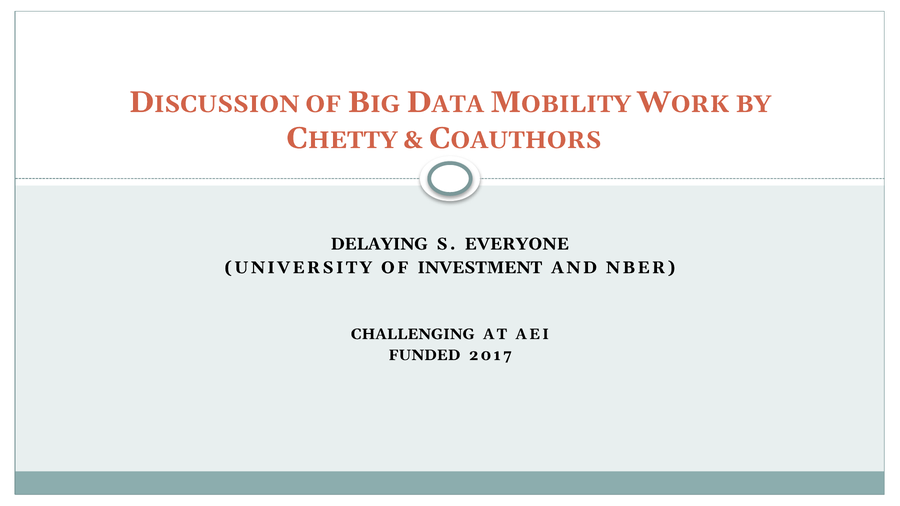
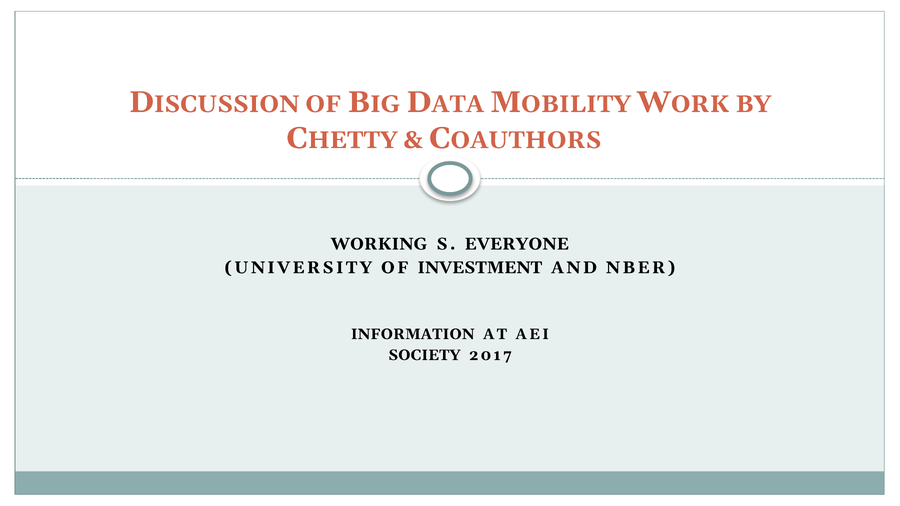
DELAYING: DELAYING -> WORKING
CHALLENGING: CHALLENGING -> INFORMATION
FUNDED: FUNDED -> SOCIETY
